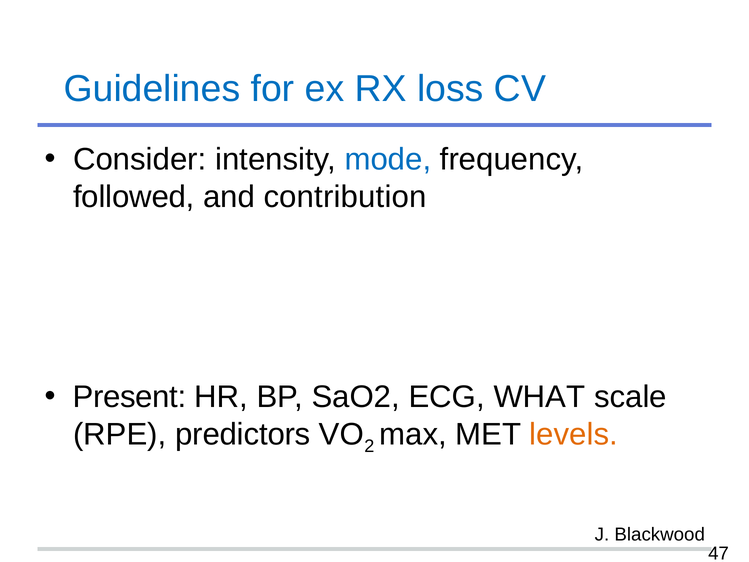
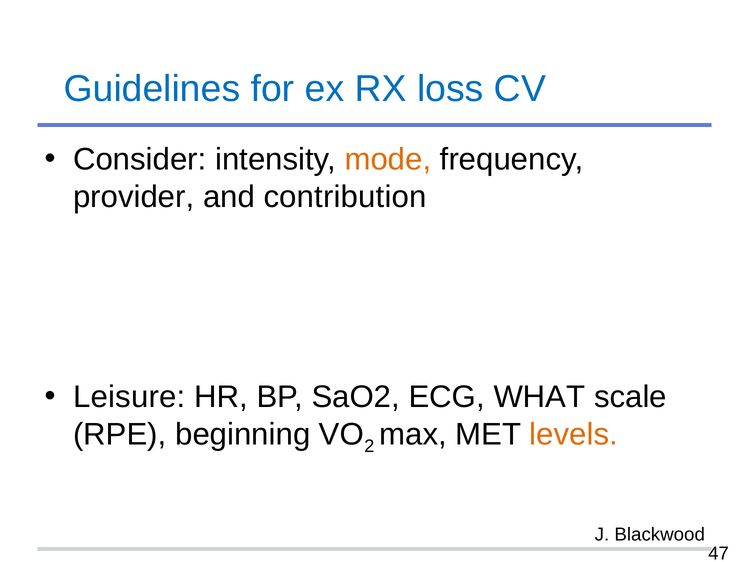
mode colour: blue -> orange
followed: followed -> provider
Present: Present -> Leisure
predictors: predictors -> beginning
